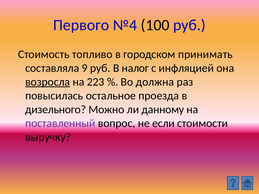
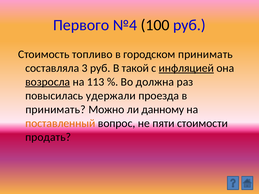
9: 9 -> 3
налог: налог -> такой
инфляцией underline: none -> present
223: 223 -> 113
остальное: остальное -> удержали
дизельного at (56, 110): дизельного -> принимать
поставленный colour: purple -> orange
если: если -> пяти
выручку: выручку -> продать
